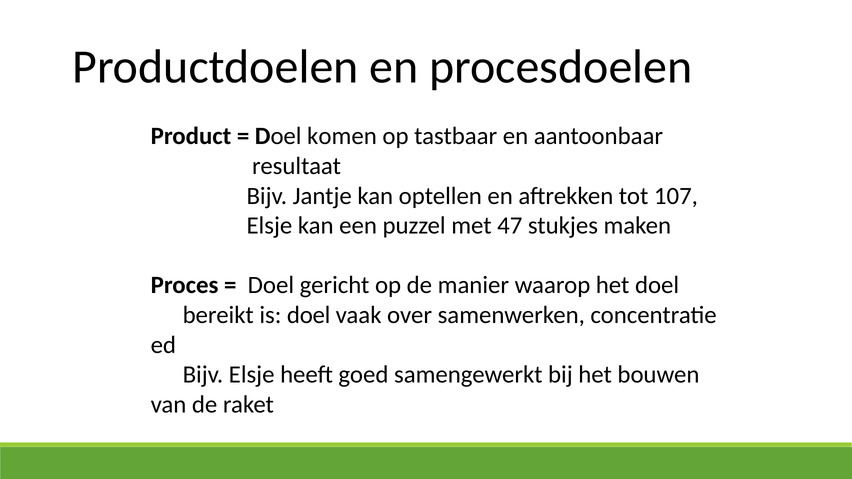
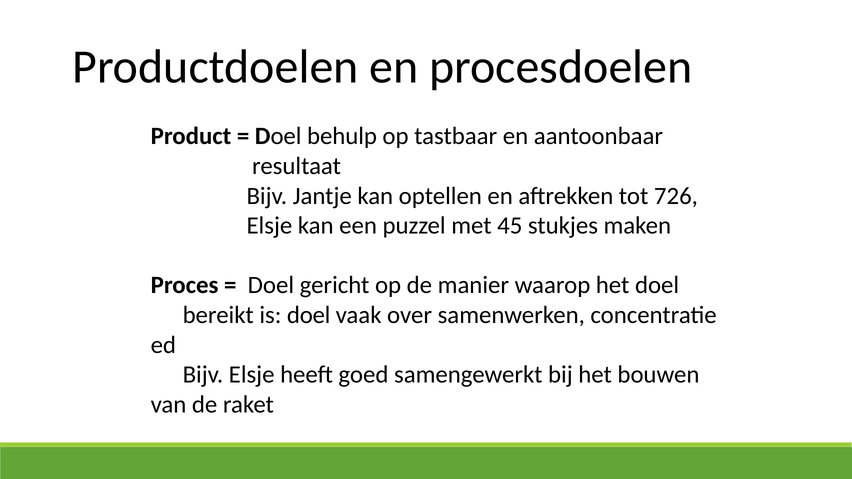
komen: komen -> behulp
107: 107 -> 726
47: 47 -> 45
